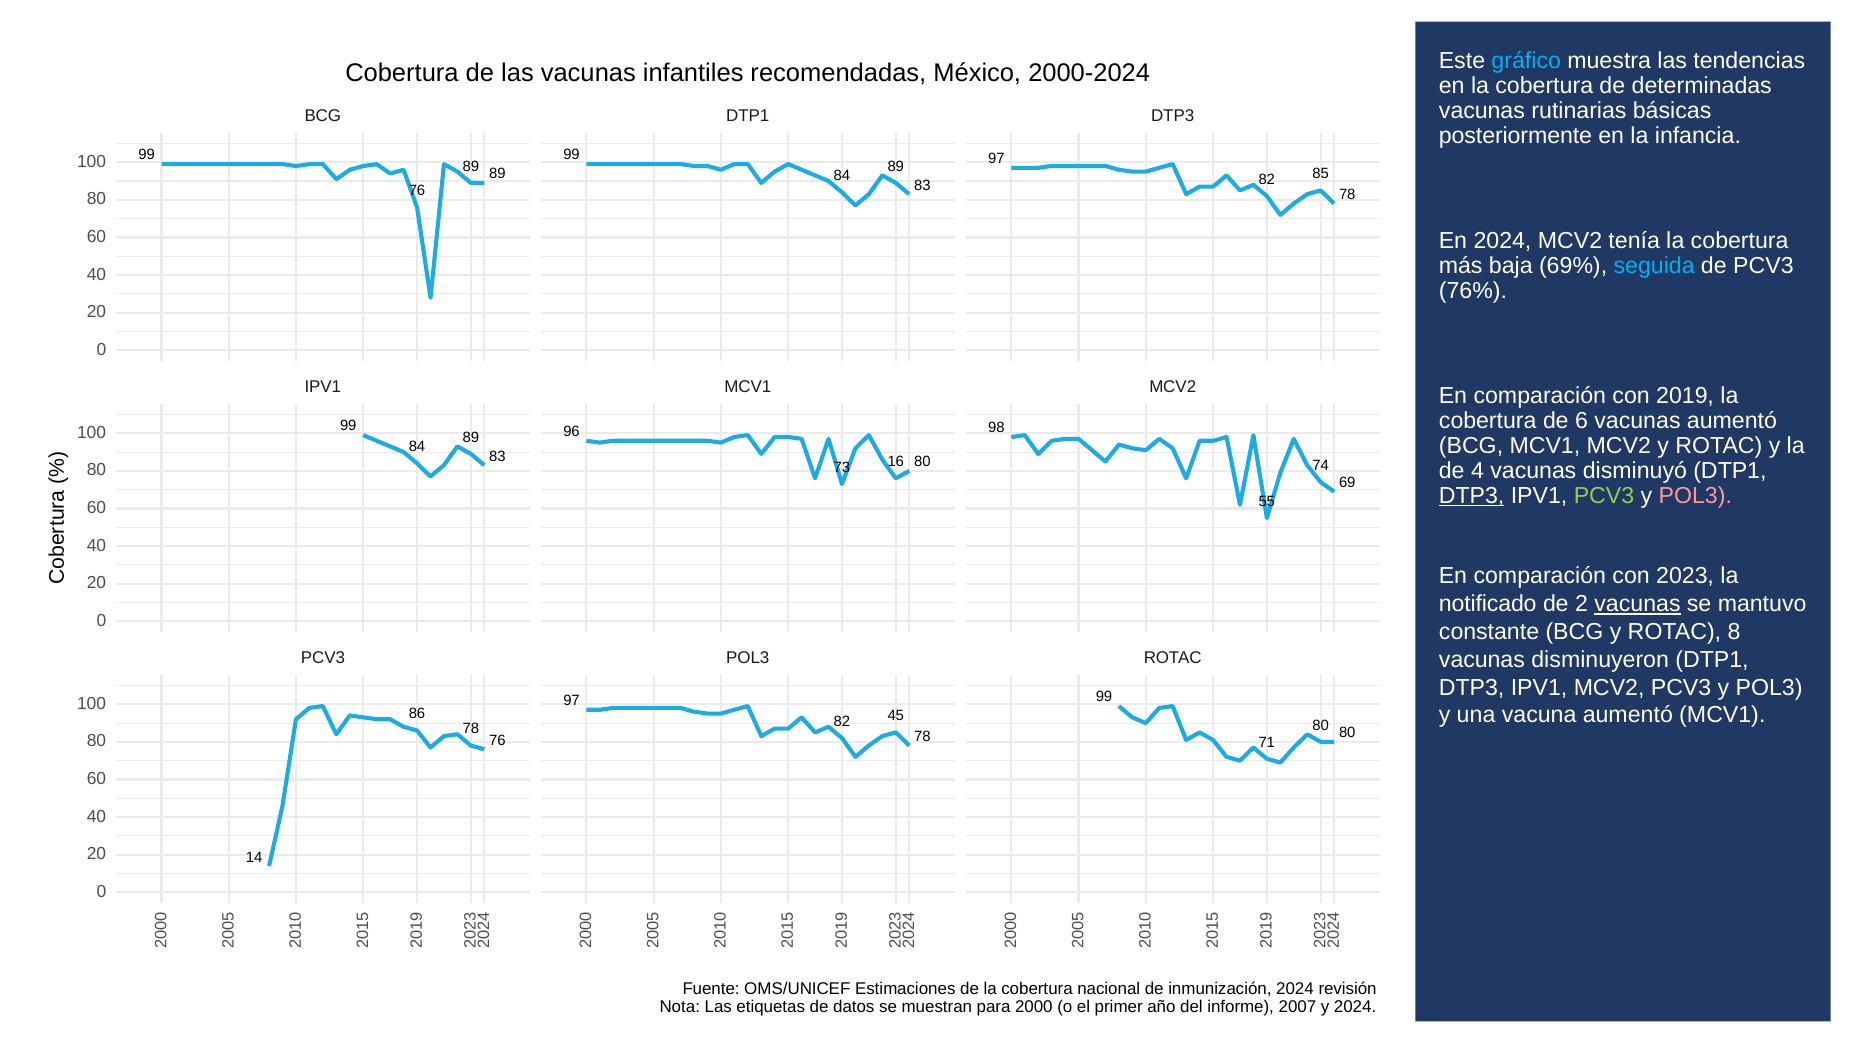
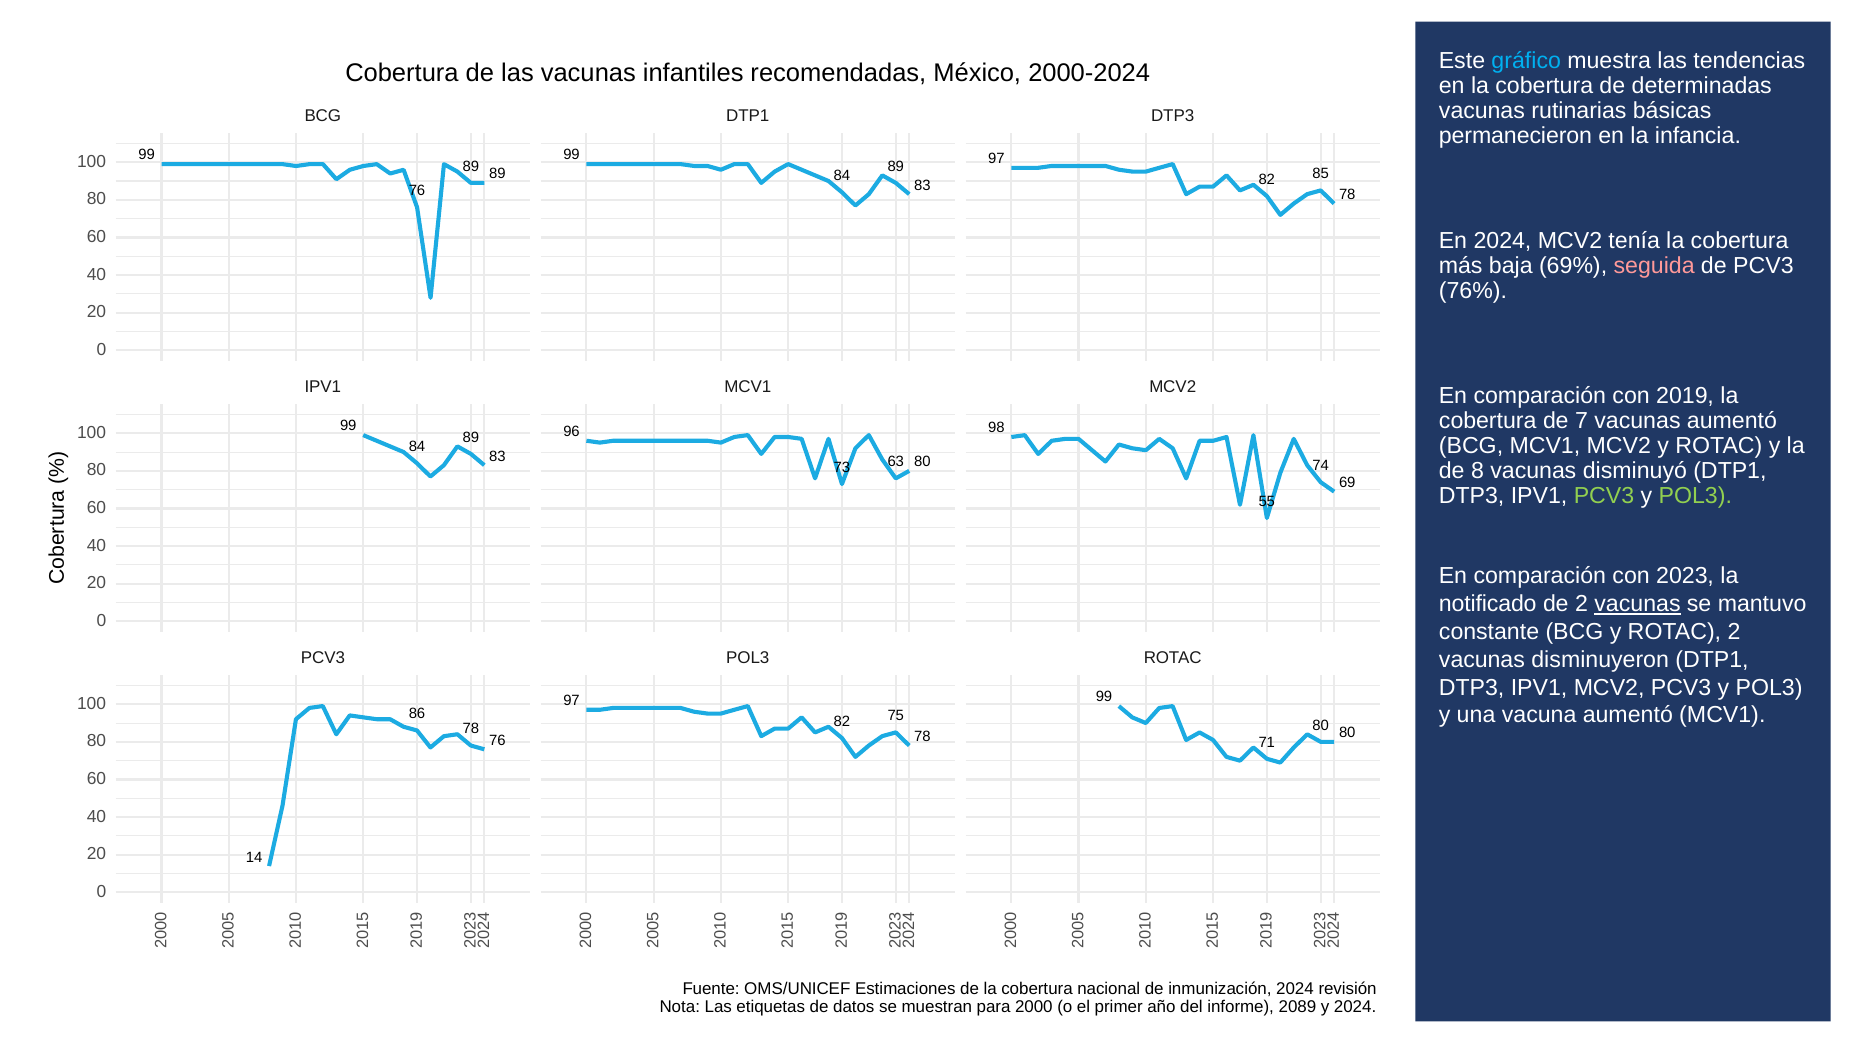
posteriormente: posteriormente -> permanecieron
seguida colour: light blue -> pink
6: 6 -> 7
de 4: 4 -> 8
16: 16 -> 63
DTP3 at (1472, 496) underline: present -> none
POL3 at (1695, 496) colour: pink -> light green
ROTAC 8: 8 -> 2
45: 45 -> 75
2007: 2007 -> 2089
